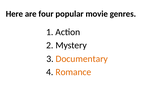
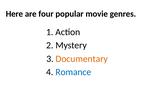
Romance colour: orange -> blue
